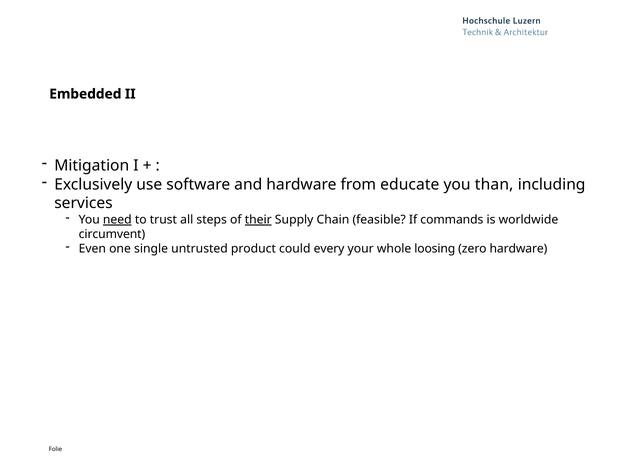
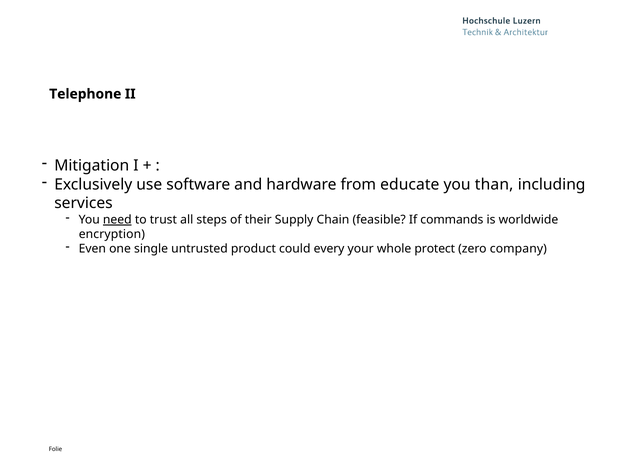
Embedded: Embedded -> Telephone
their underline: present -> none
circumvent: circumvent -> encryption
loosing: loosing -> protect
zero hardware: hardware -> company
